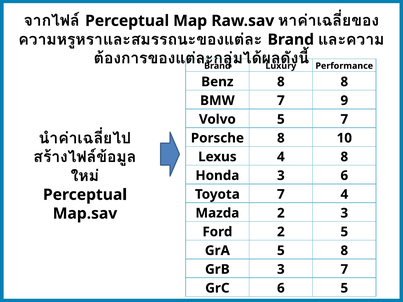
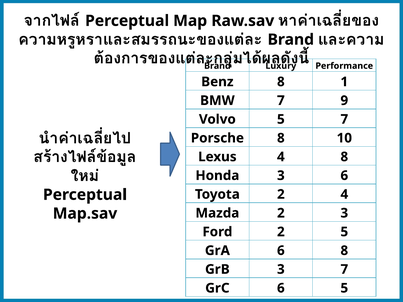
8 8: 8 -> 1
Toyota 7: 7 -> 2
GrA 5: 5 -> 6
